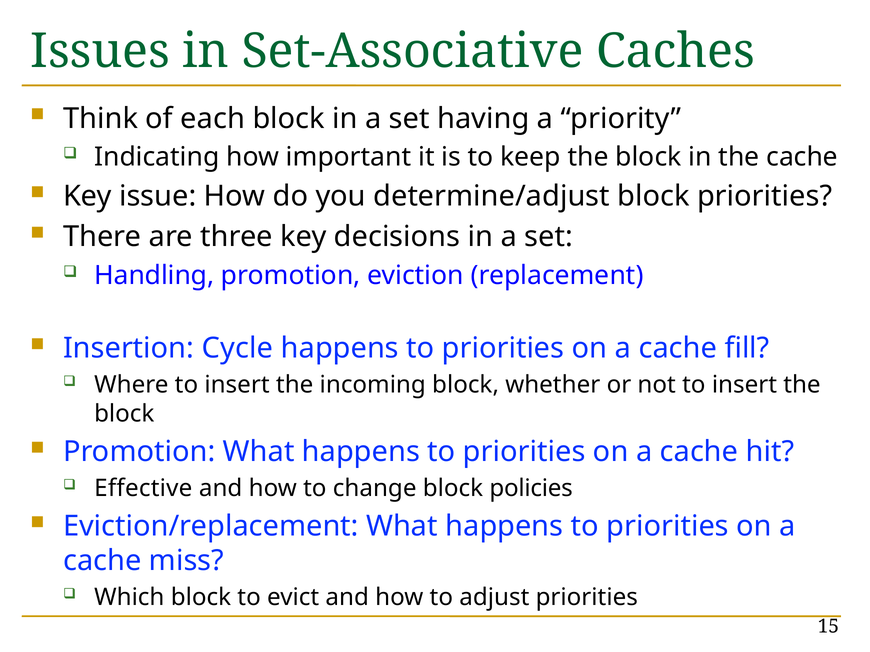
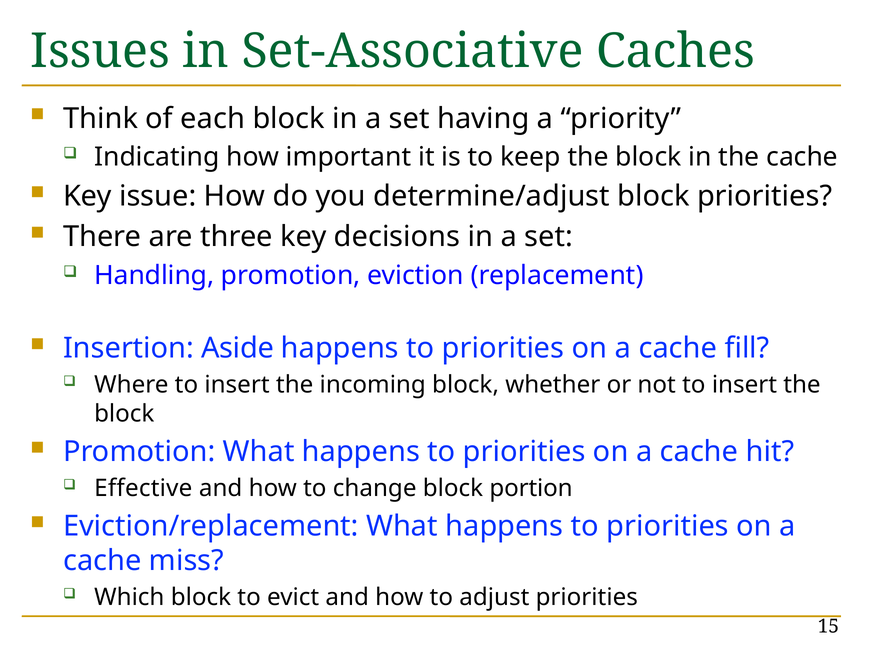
Cycle: Cycle -> Aside
policies: policies -> portion
